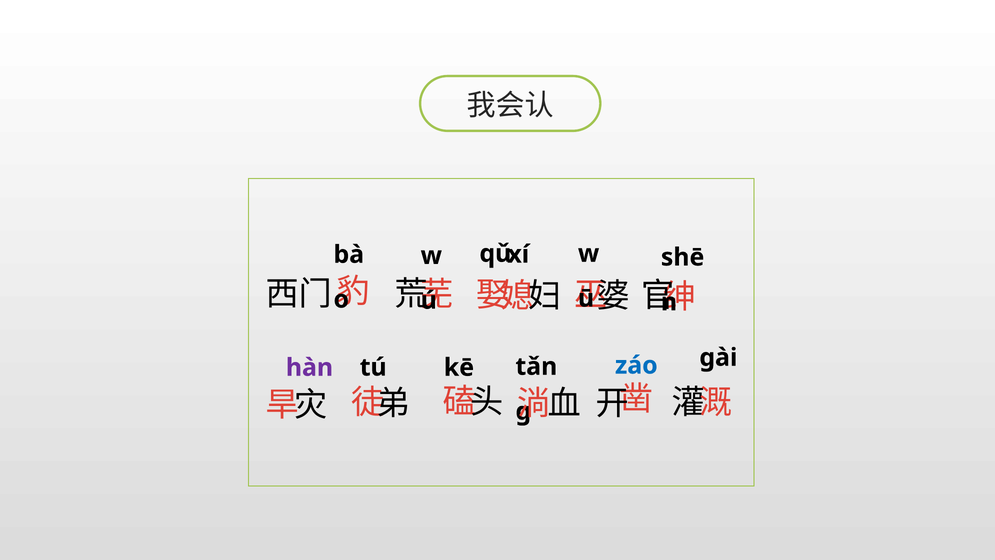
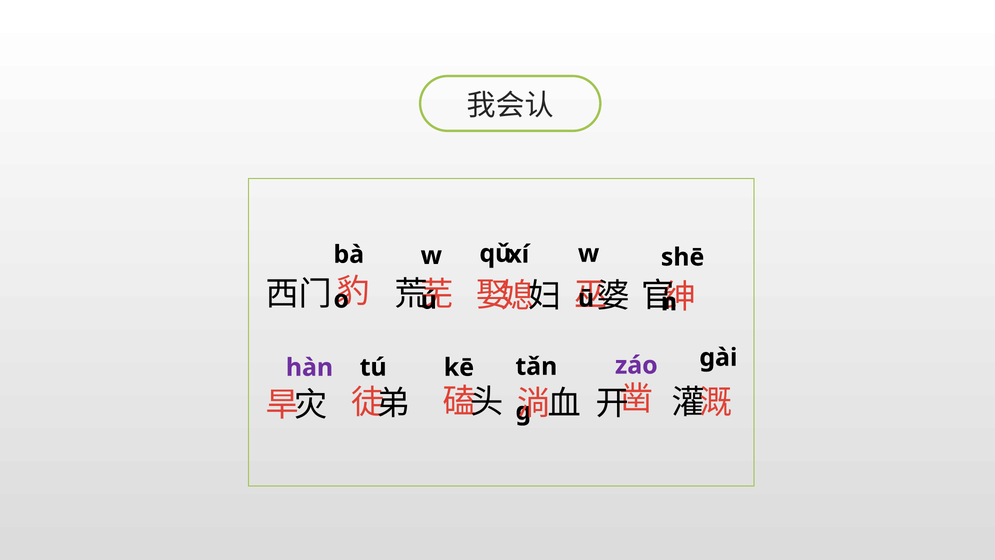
záo colour: blue -> purple
